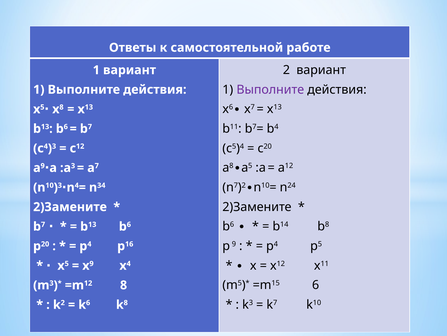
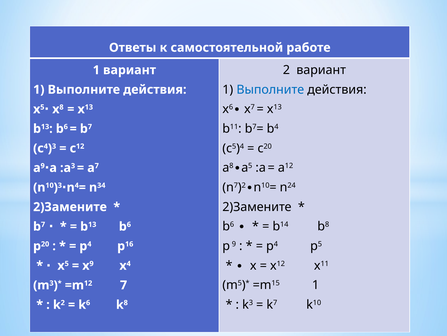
Выполните at (270, 89) colour: purple -> blue
=m15 6: 6 -> 1
=m12 8: 8 -> 7
